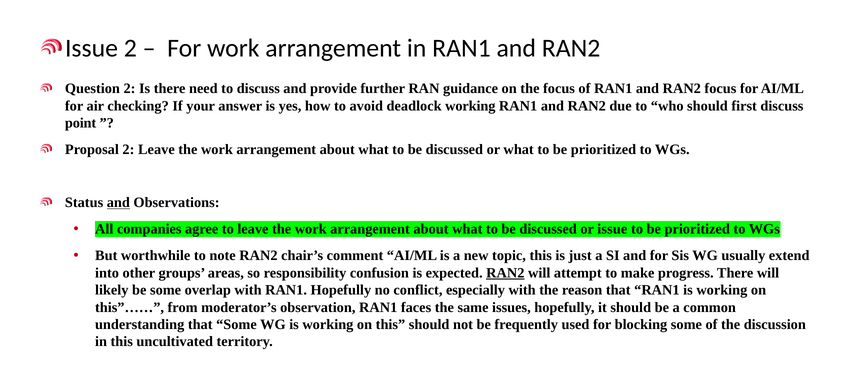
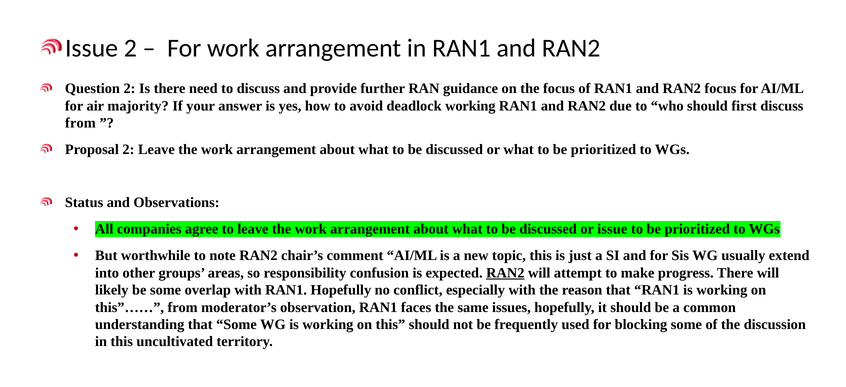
checking: checking -> majority
point at (81, 123): point -> from
and at (118, 203) underline: present -> none
